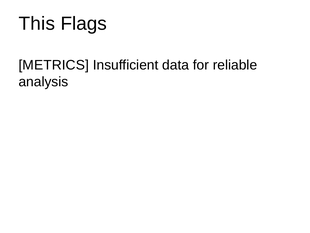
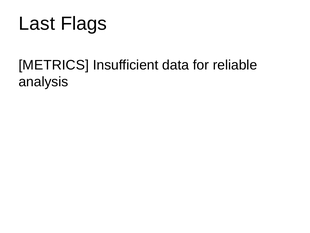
This: This -> Last
